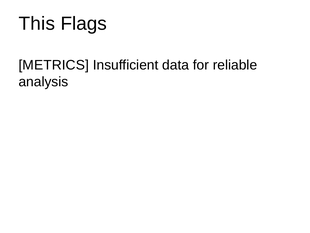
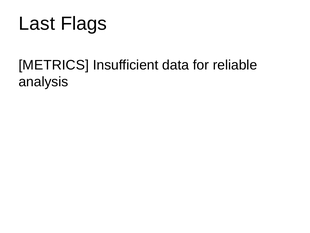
This: This -> Last
